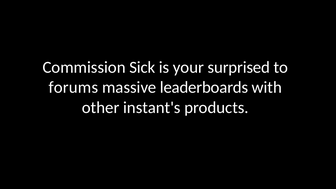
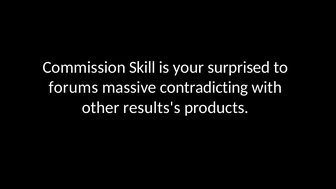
Sick: Sick -> Skill
leaderboards: leaderboards -> contradicting
instant's: instant's -> results's
